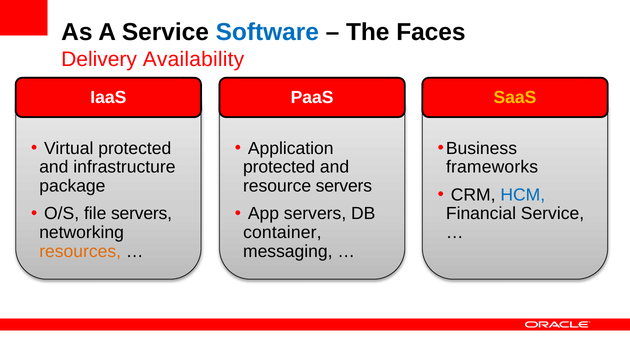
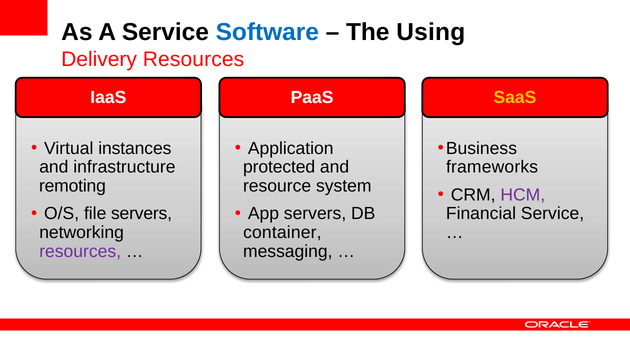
Faces: Faces -> Using
Delivery Availability: Availability -> Resources
Virtual protected: protected -> instances
package: package -> remoting
resource servers: servers -> system
HCM colour: blue -> purple
resources at (80, 252) colour: orange -> purple
